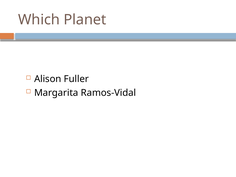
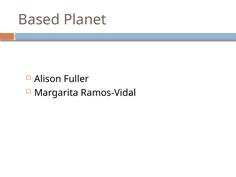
Which: Which -> Based
